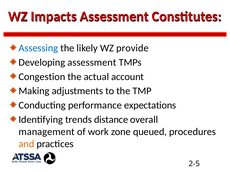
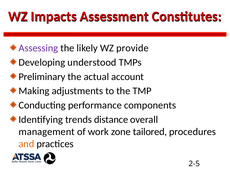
Assessing colour: blue -> purple
Developing assessment: assessment -> understood
Congestion: Congestion -> Preliminary
expectations: expectations -> components
queued: queued -> tailored
